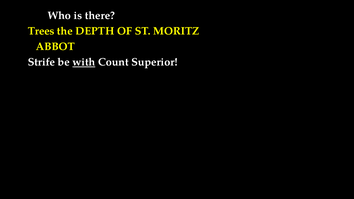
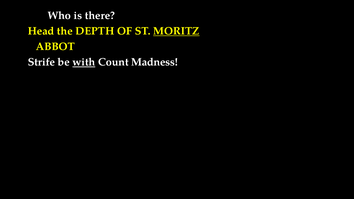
Trees: Trees -> Head
MORITZ underline: none -> present
Superior: Superior -> Madness
